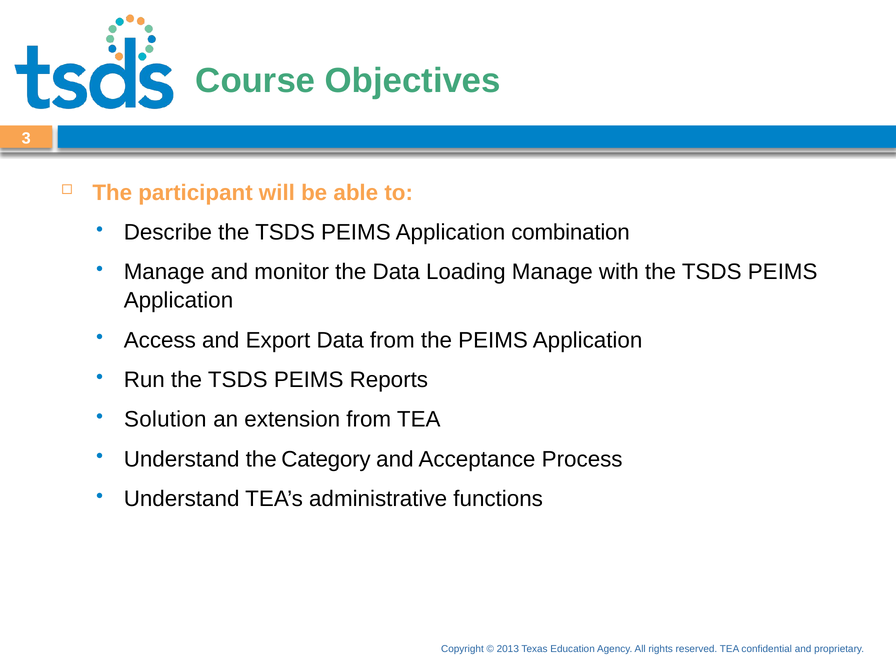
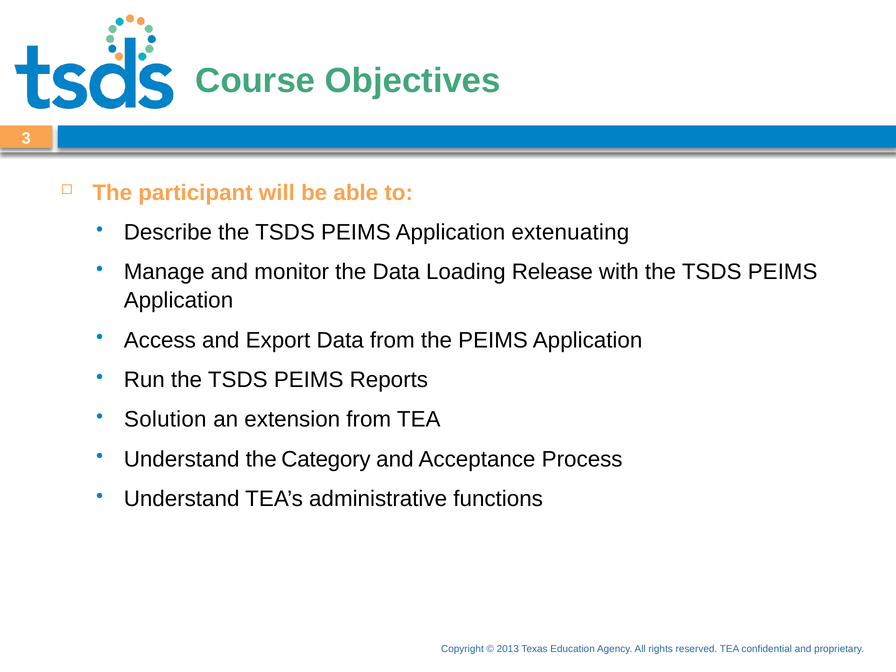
combination: combination -> extenuating
Loading Manage: Manage -> Release
